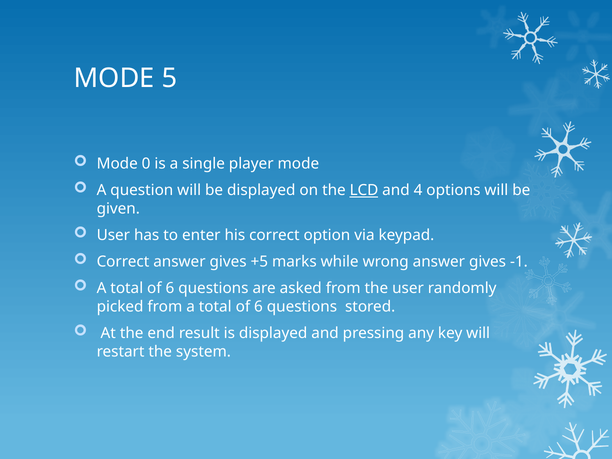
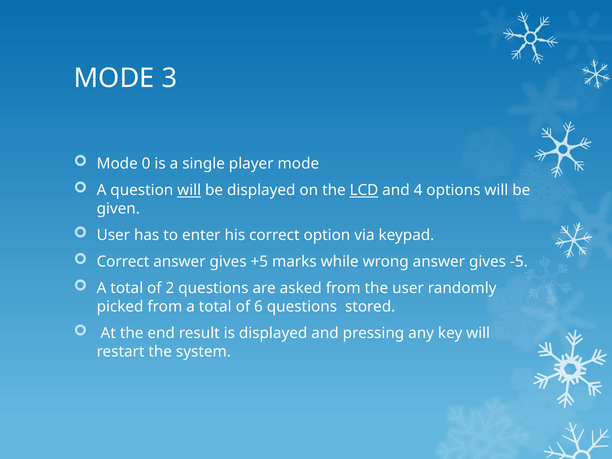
5: 5 -> 3
will at (189, 190) underline: none -> present
-1: -1 -> -5
6 at (170, 288): 6 -> 2
